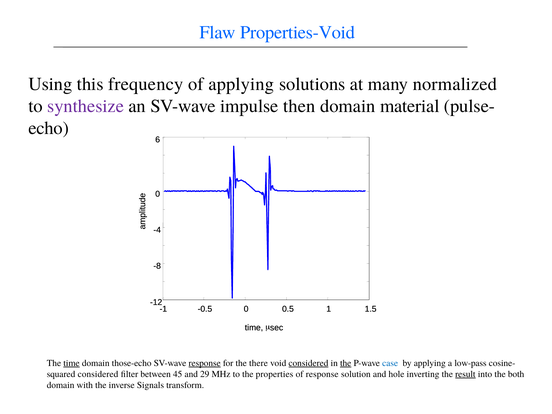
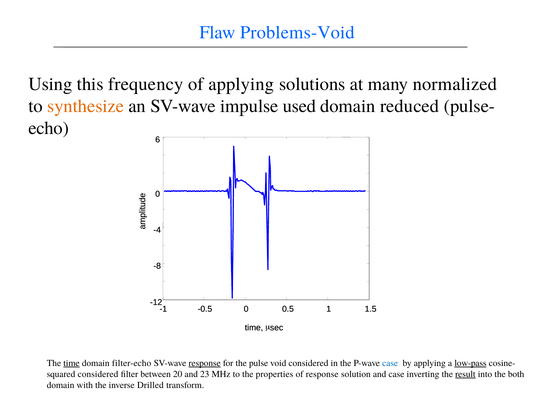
Properties-Void: Properties-Void -> Problems-Void
synthesize colour: purple -> orange
then: then -> used
material: material -> reduced
those-echo: those-echo -> filter-echo
there: there -> pulse
considered at (308, 363) underline: present -> none
the at (346, 363) underline: present -> none
low-pass underline: none -> present
45: 45 -> 20
29: 29 -> 23
and hole: hole -> case
Signals: Signals -> Drilled
